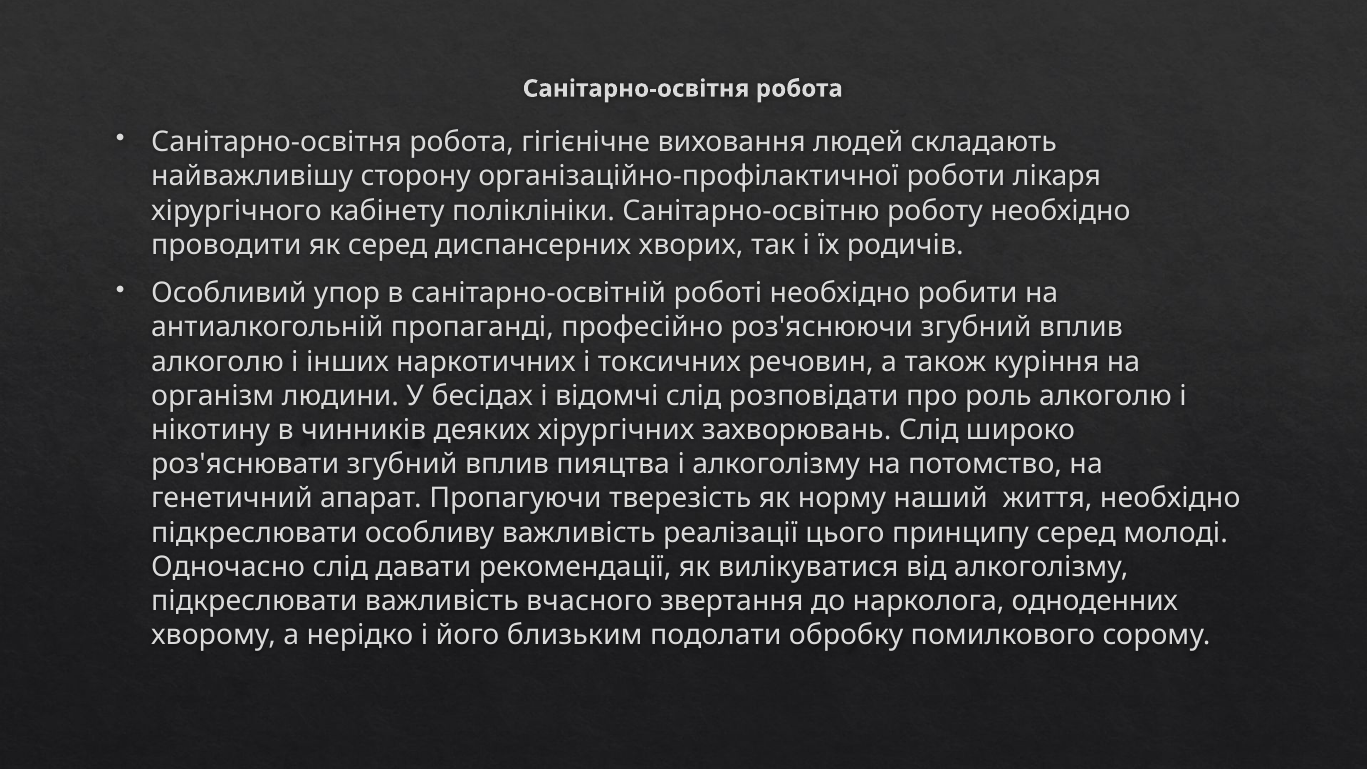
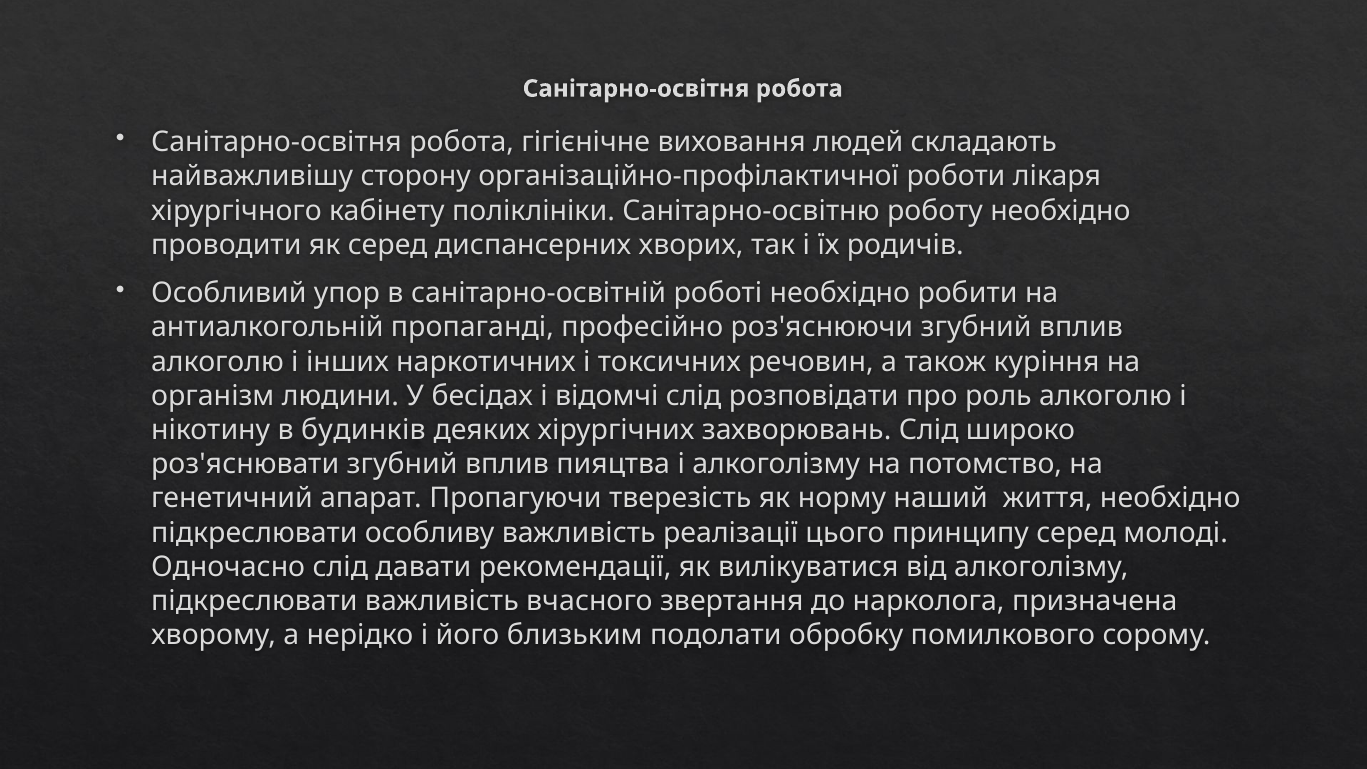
чинників: чинників -> будинків
одноденних: одноденних -> призначена
